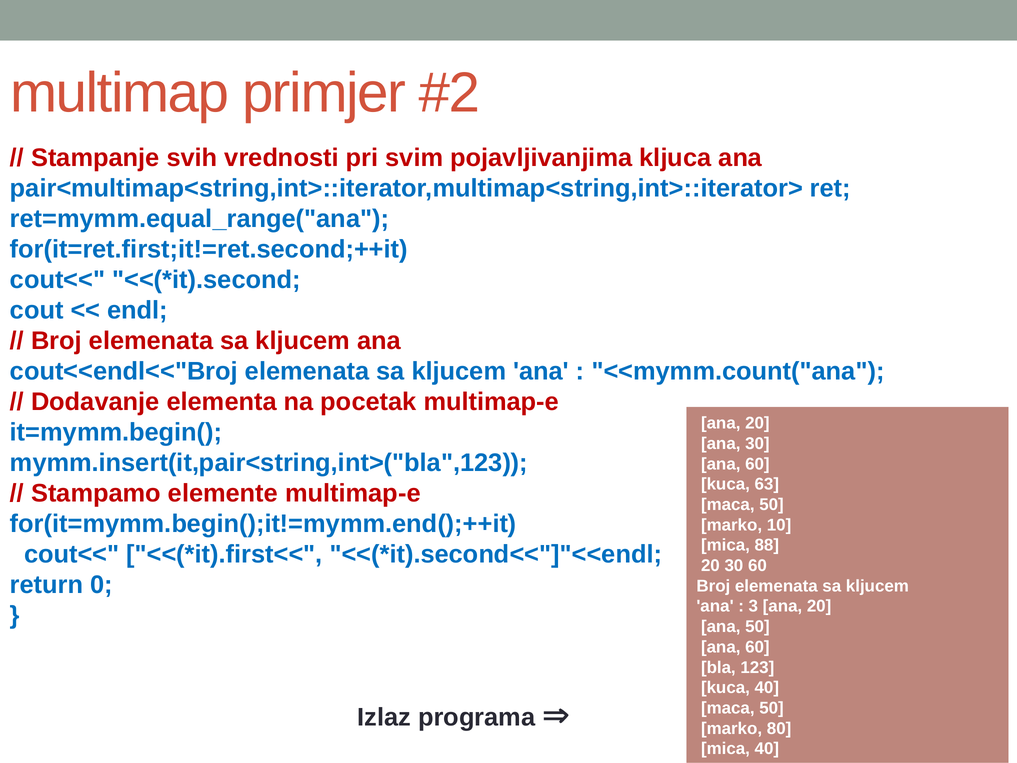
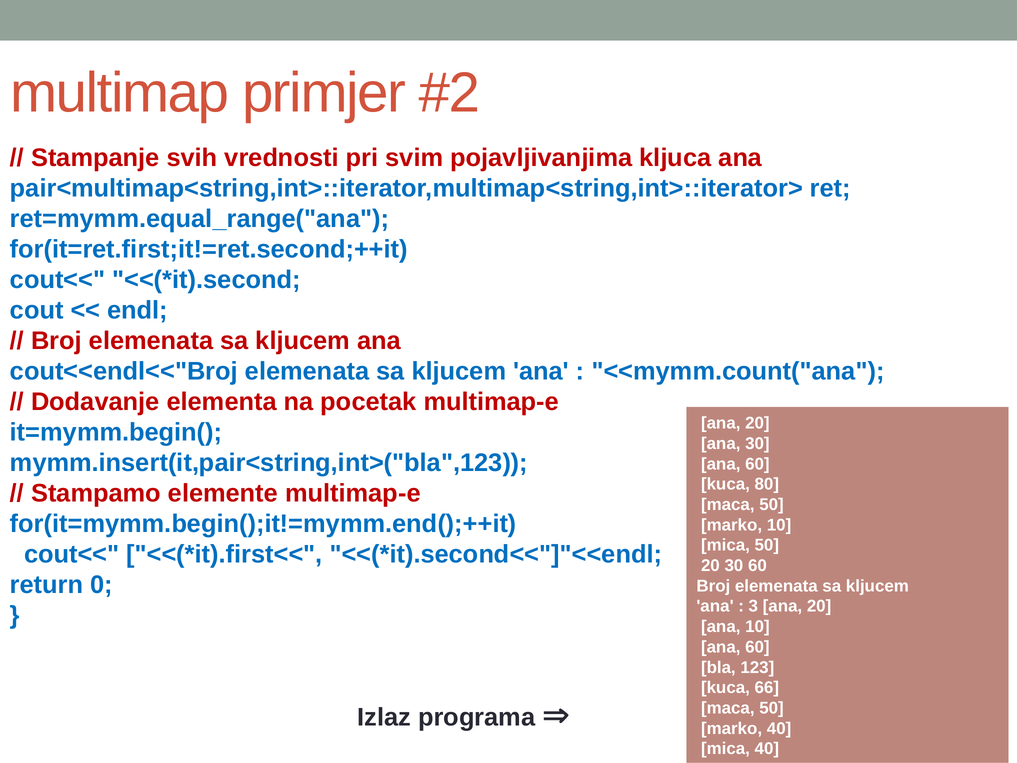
63: 63 -> 80
mica 88: 88 -> 50
ana 50: 50 -> 10
kuca 40: 40 -> 66
marko 80: 80 -> 40
